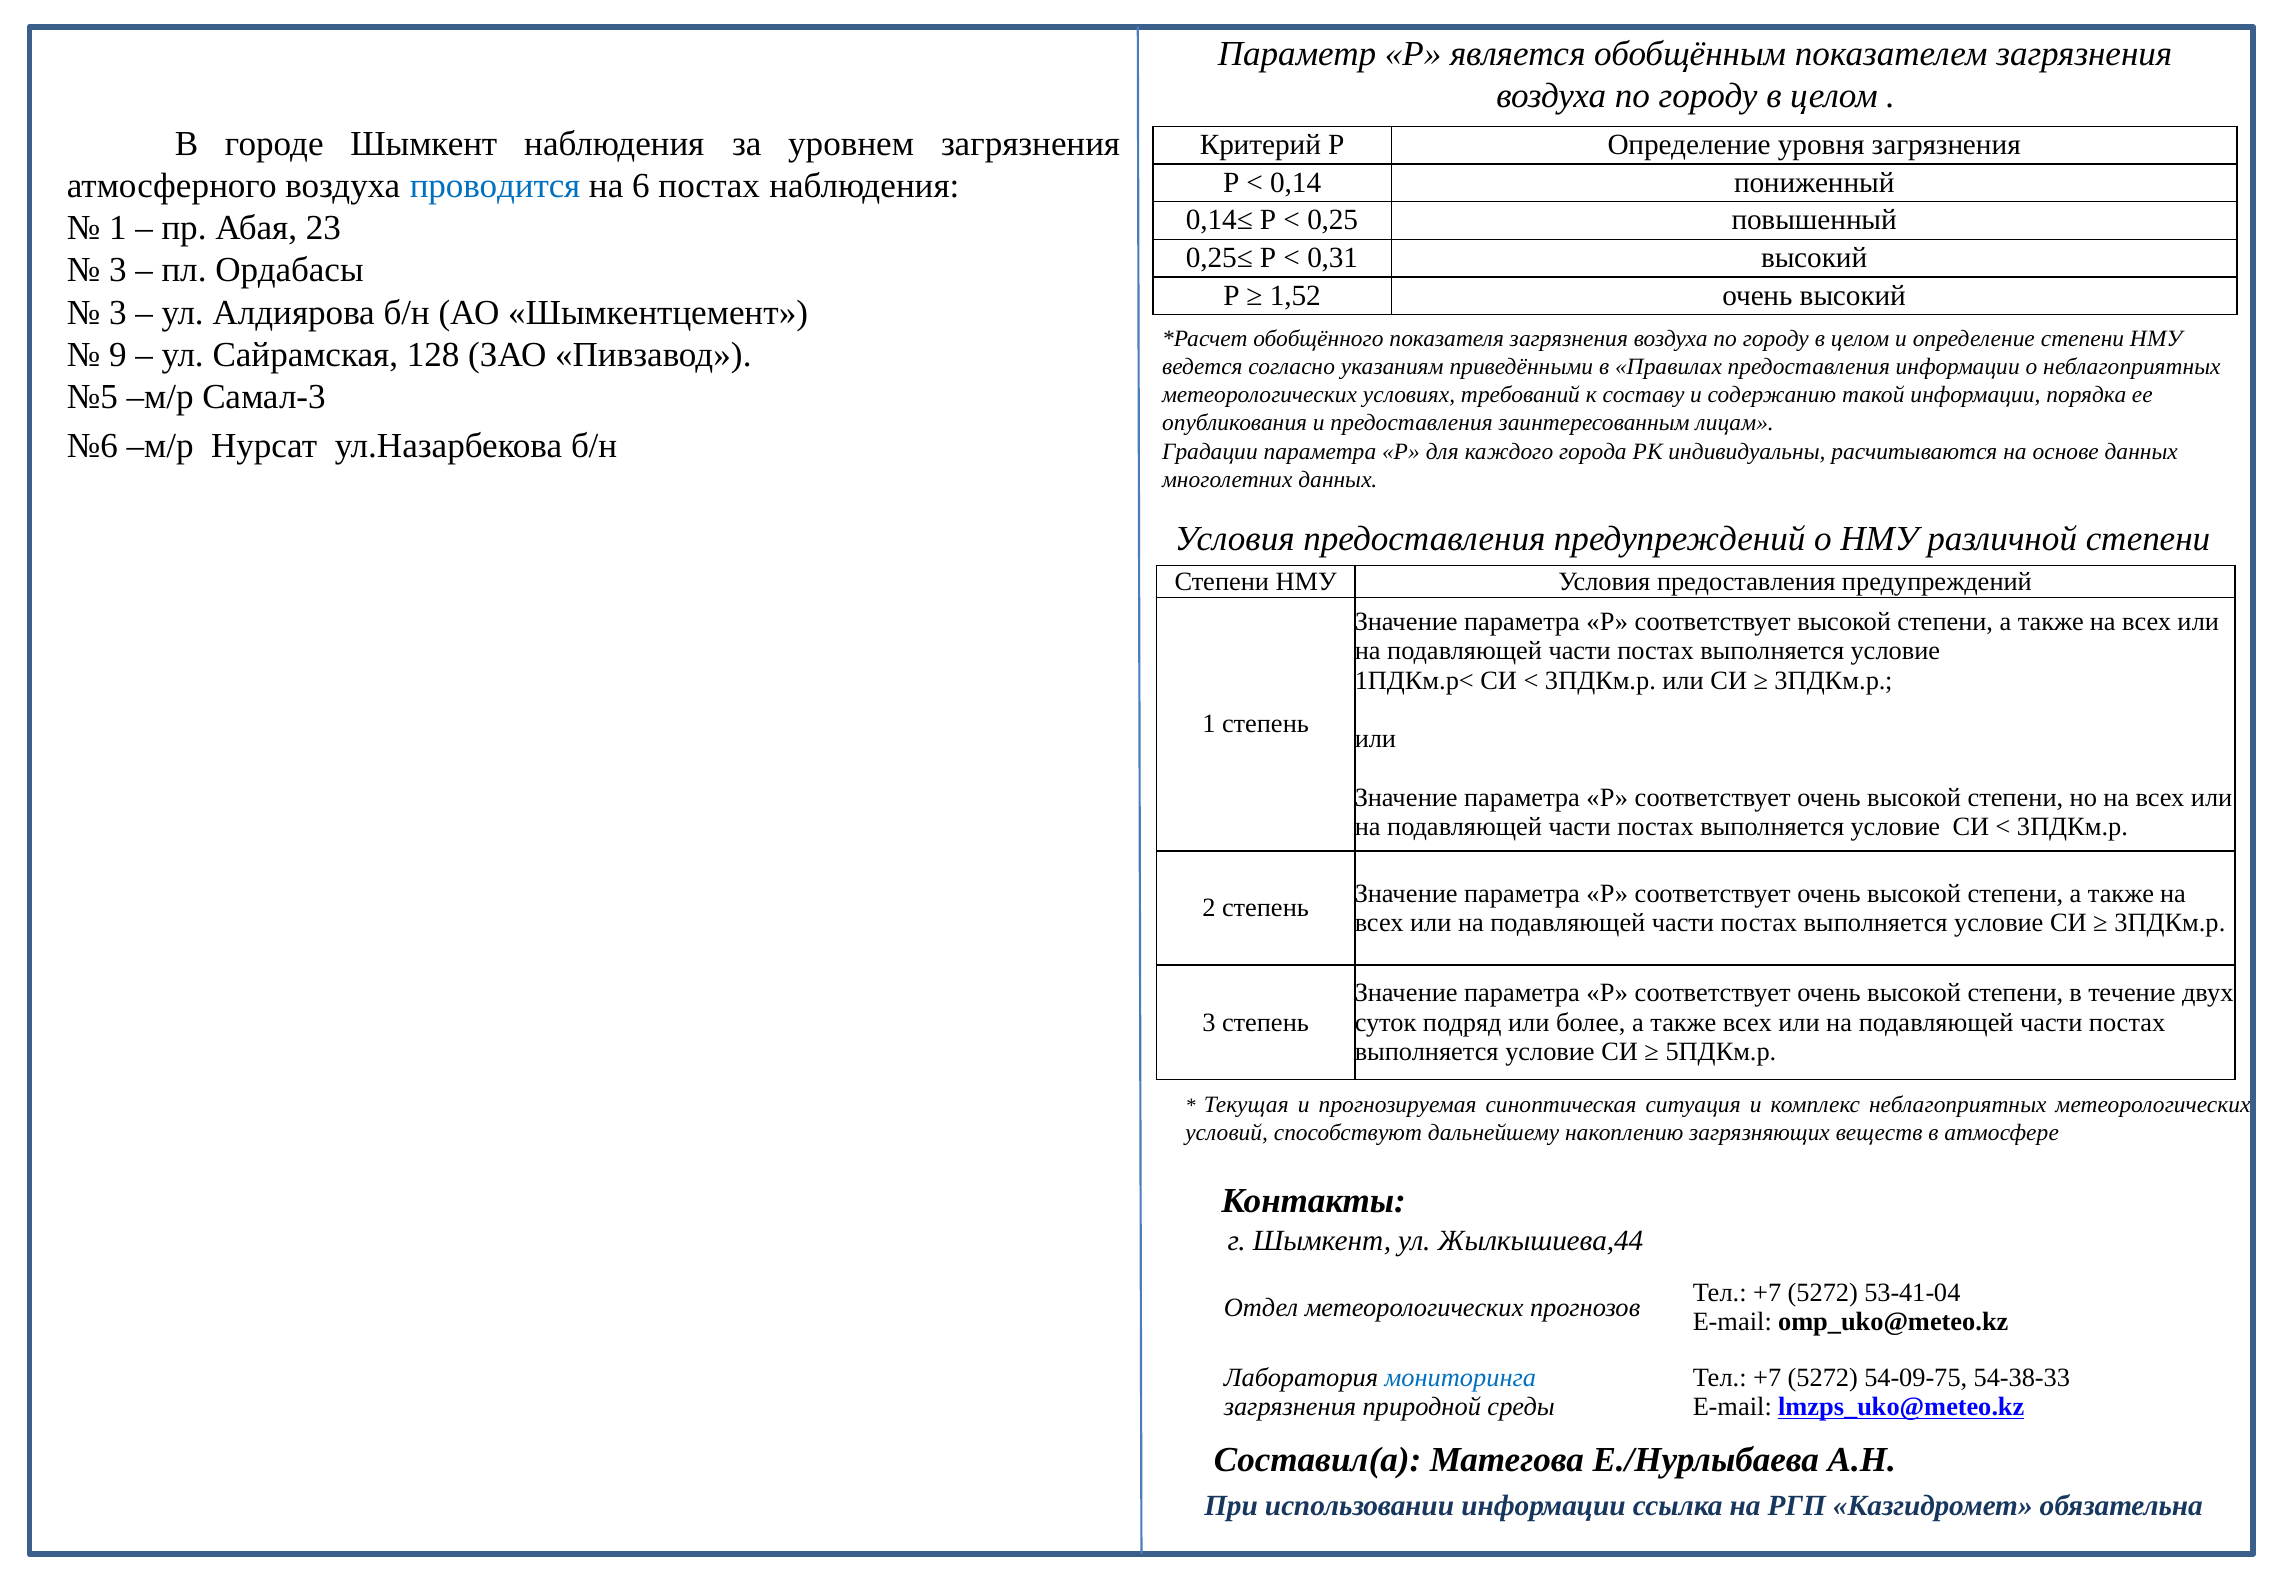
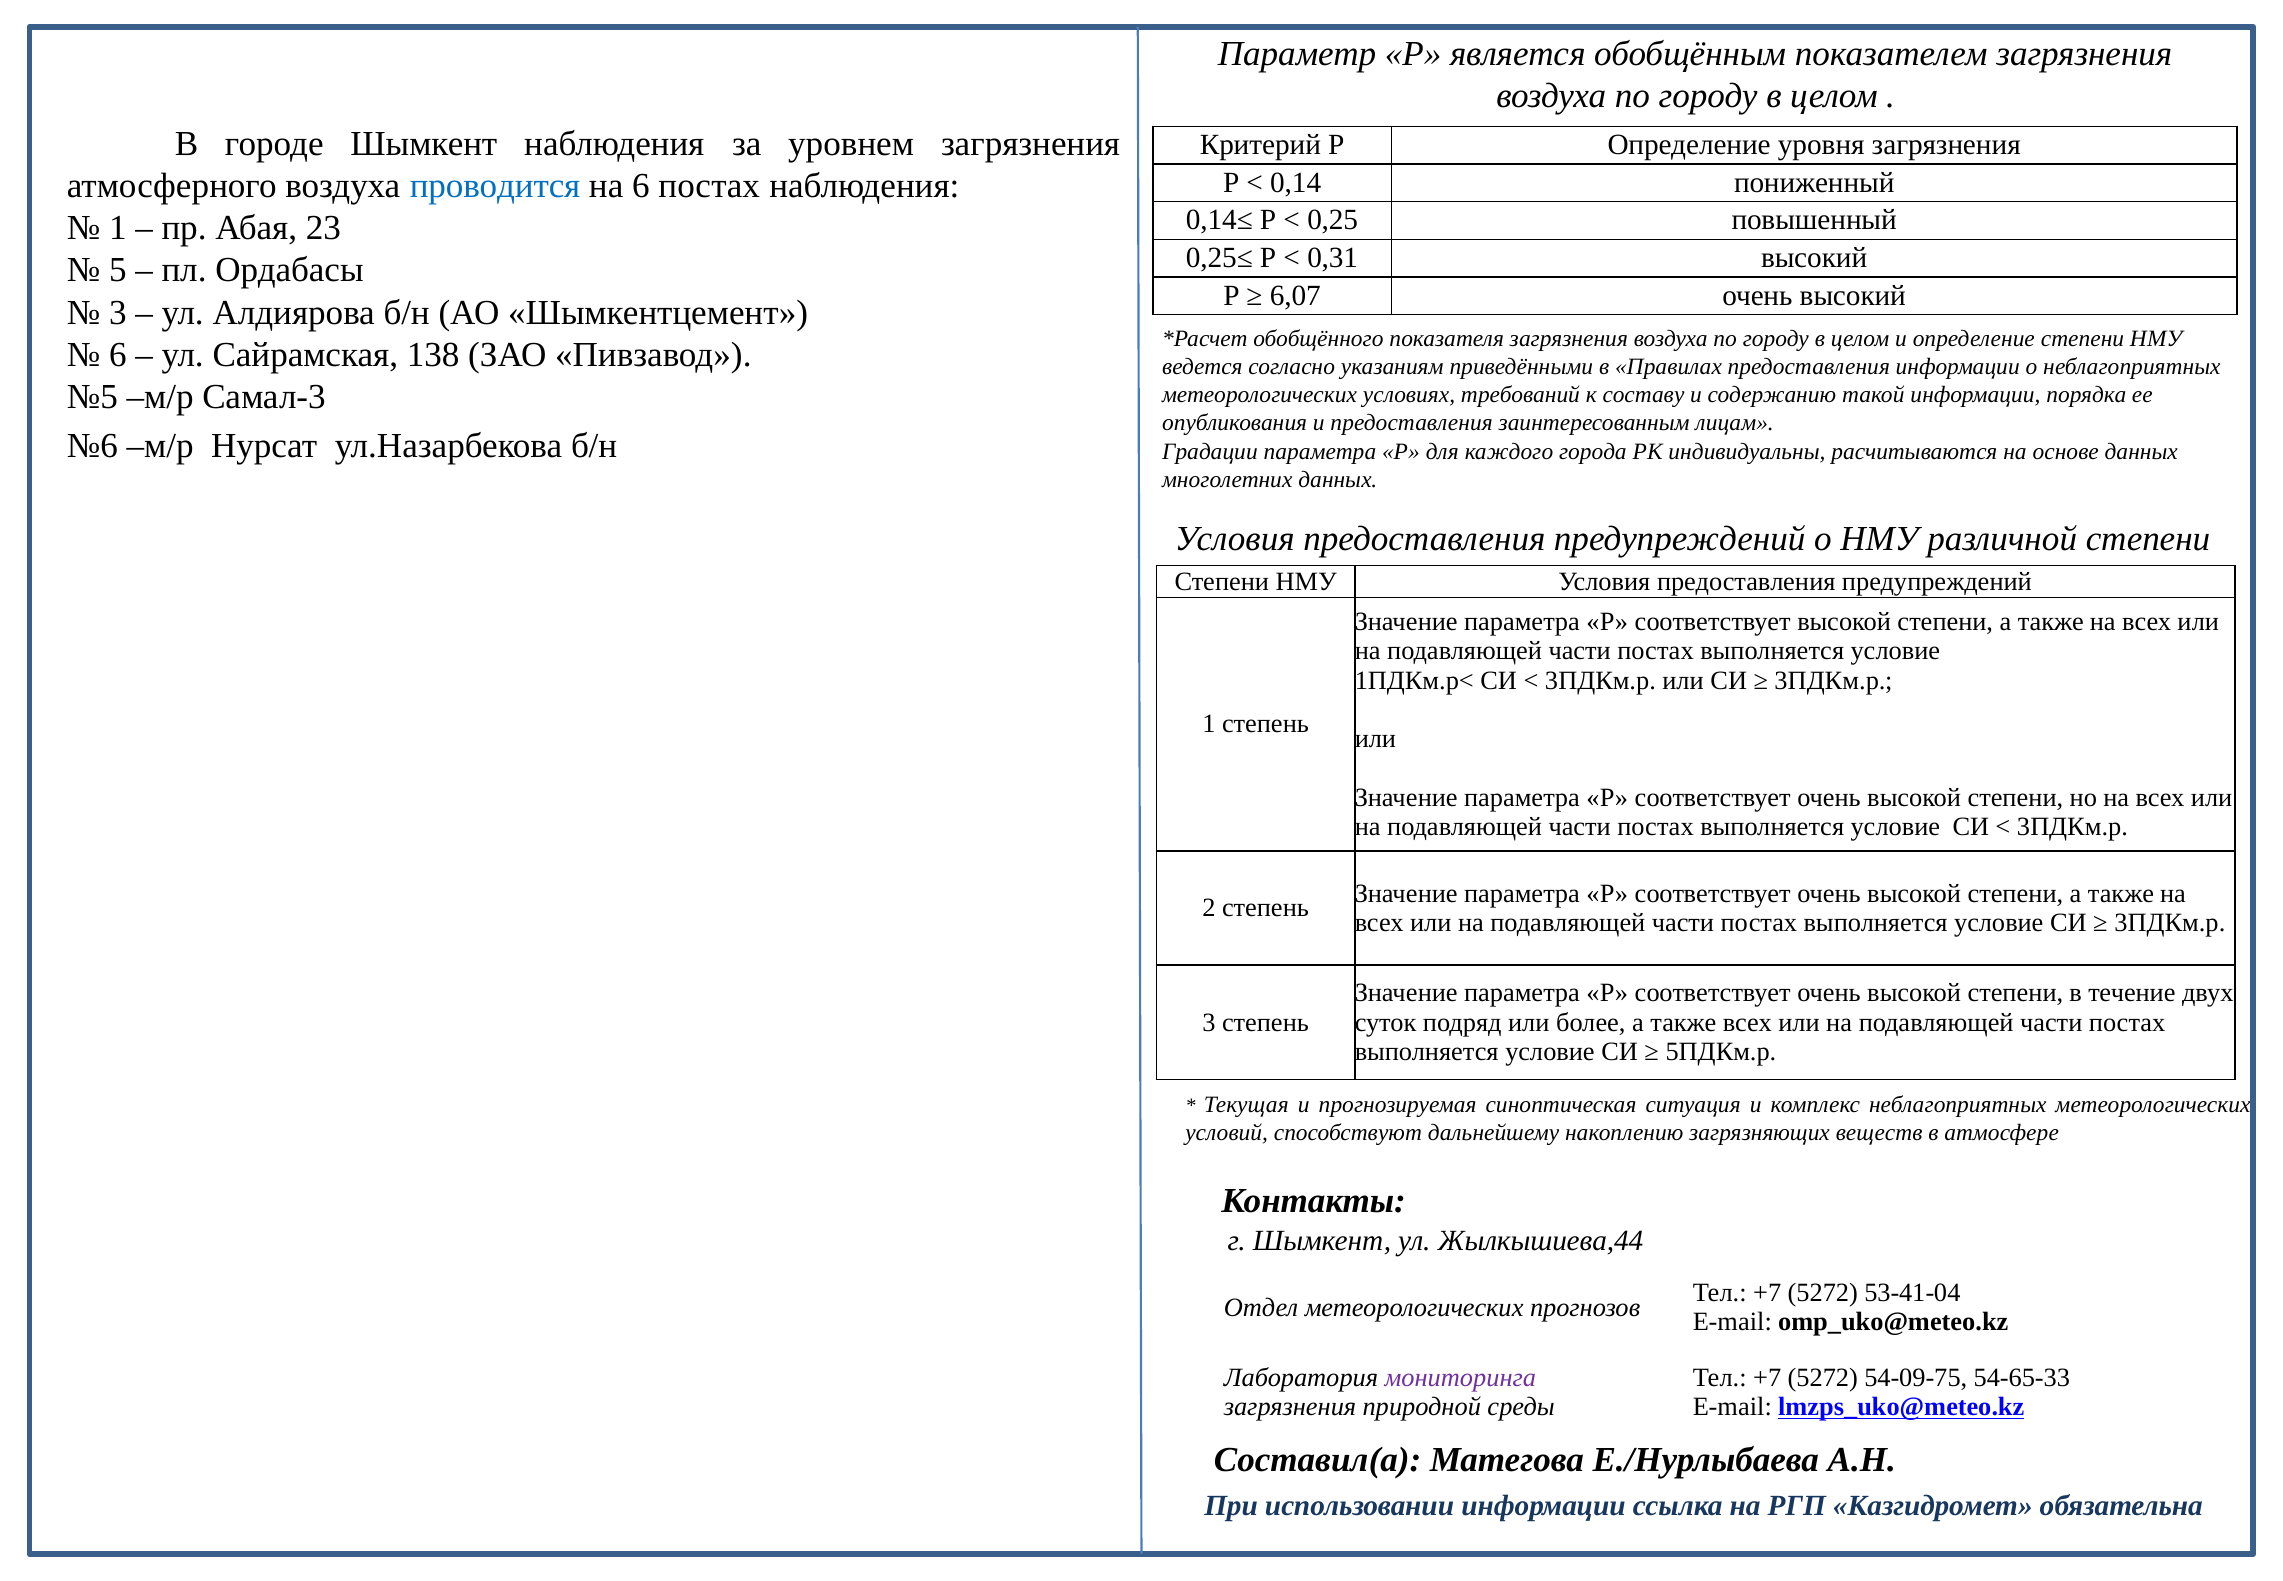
3 at (118, 270): 3 -> 5
1,52: 1,52 -> 6,07
9 at (118, 354): 9 -> 6
128: 128 -> 138
мониторинга colour: blue -> purple
54-38-33: 54-38-33 -> 54-65-33
